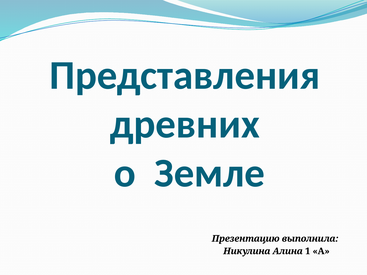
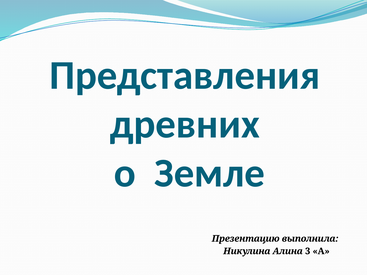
1: 1 -> 3
